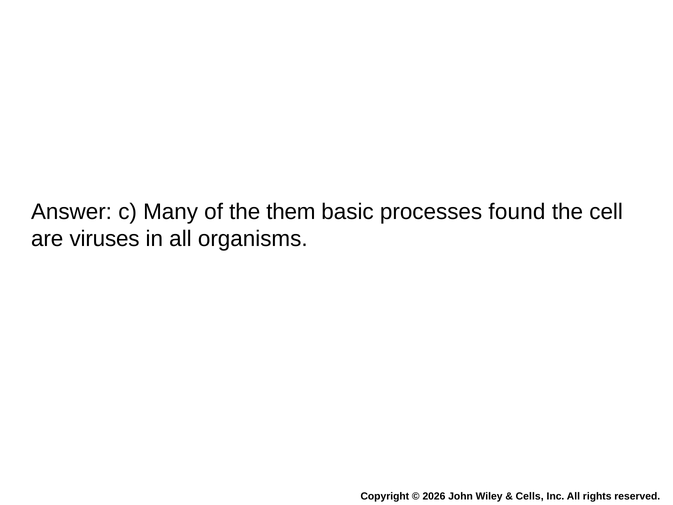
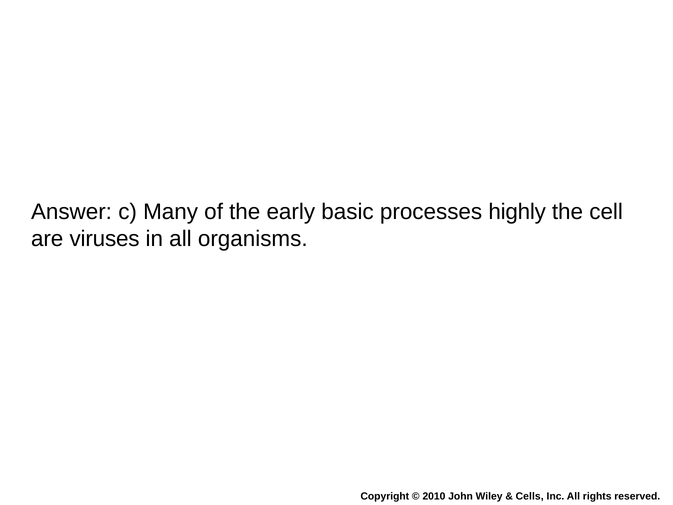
them: them -> early
found: found -> highly
2026: 2026 -> 2010
